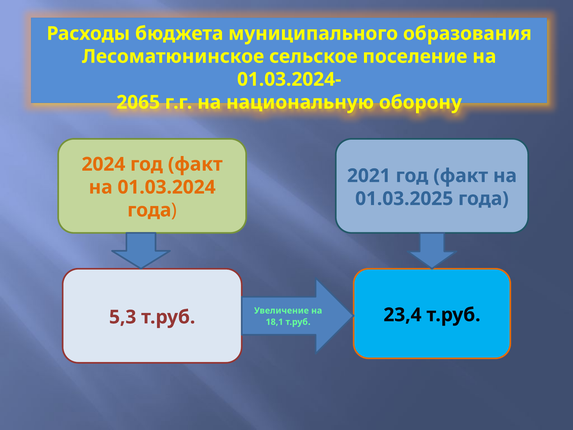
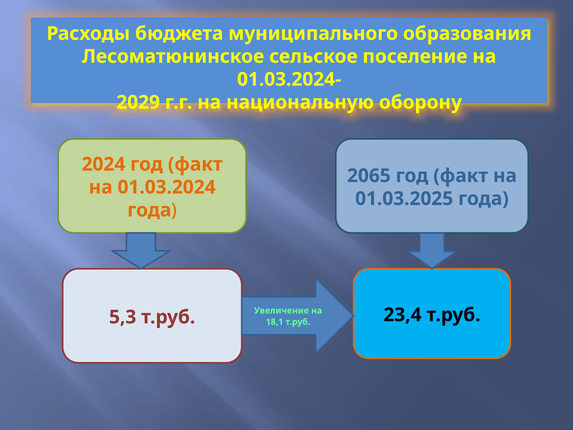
2065: 2065 -> 2029
2021: 2021 -> 2065
